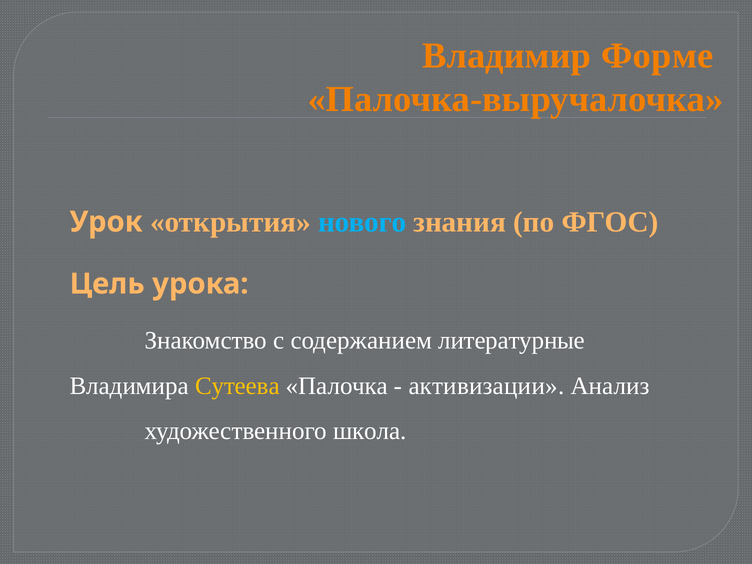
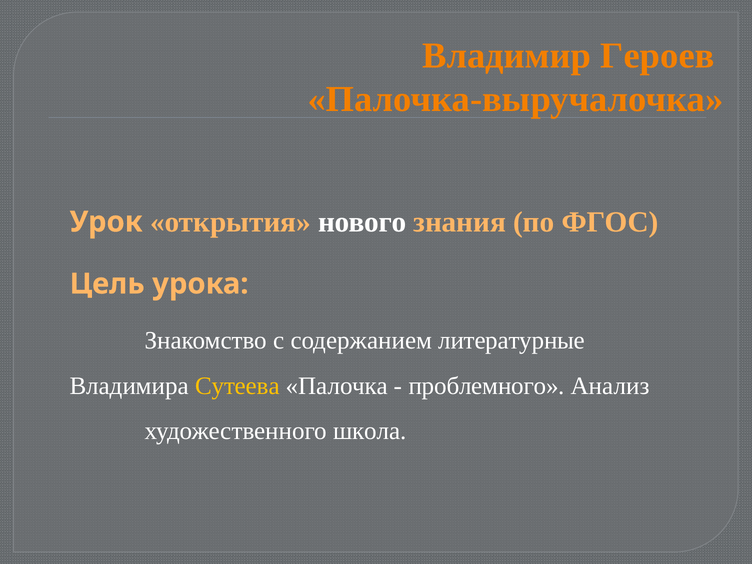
Форме: Форме -> Героев
нового colour: light blue -> white
активизации: активизации -> проблемного
